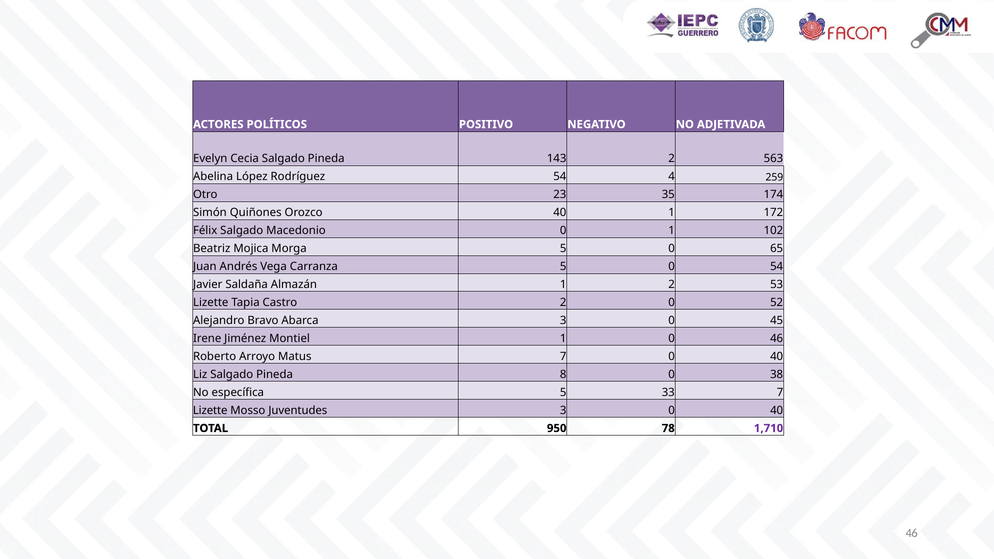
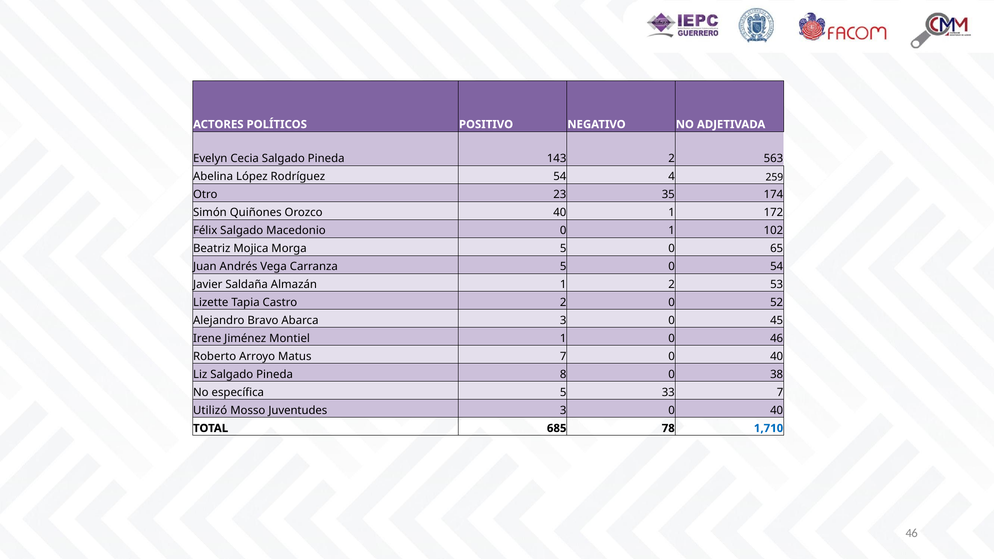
Lizette at (210, 410): Lizette -> Utilizó
950: 950 -> 685
1,710 colour: purple -> blue
